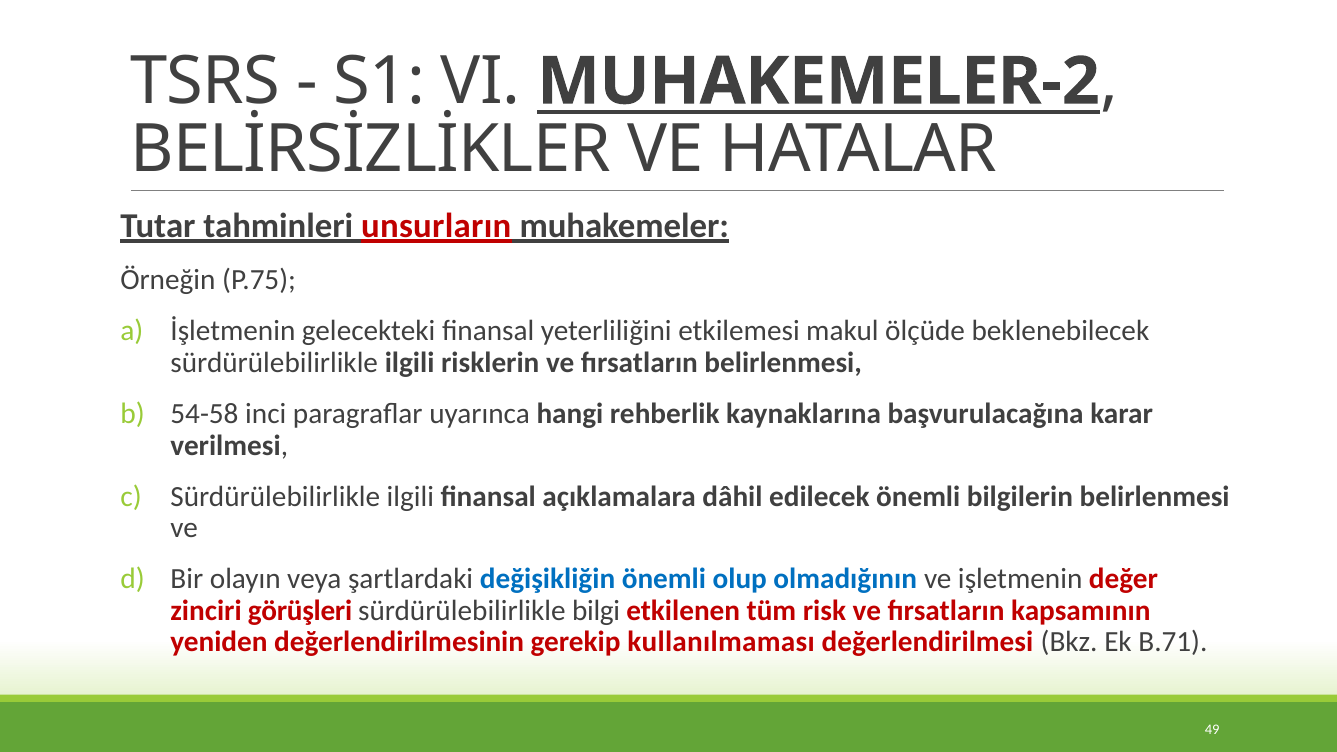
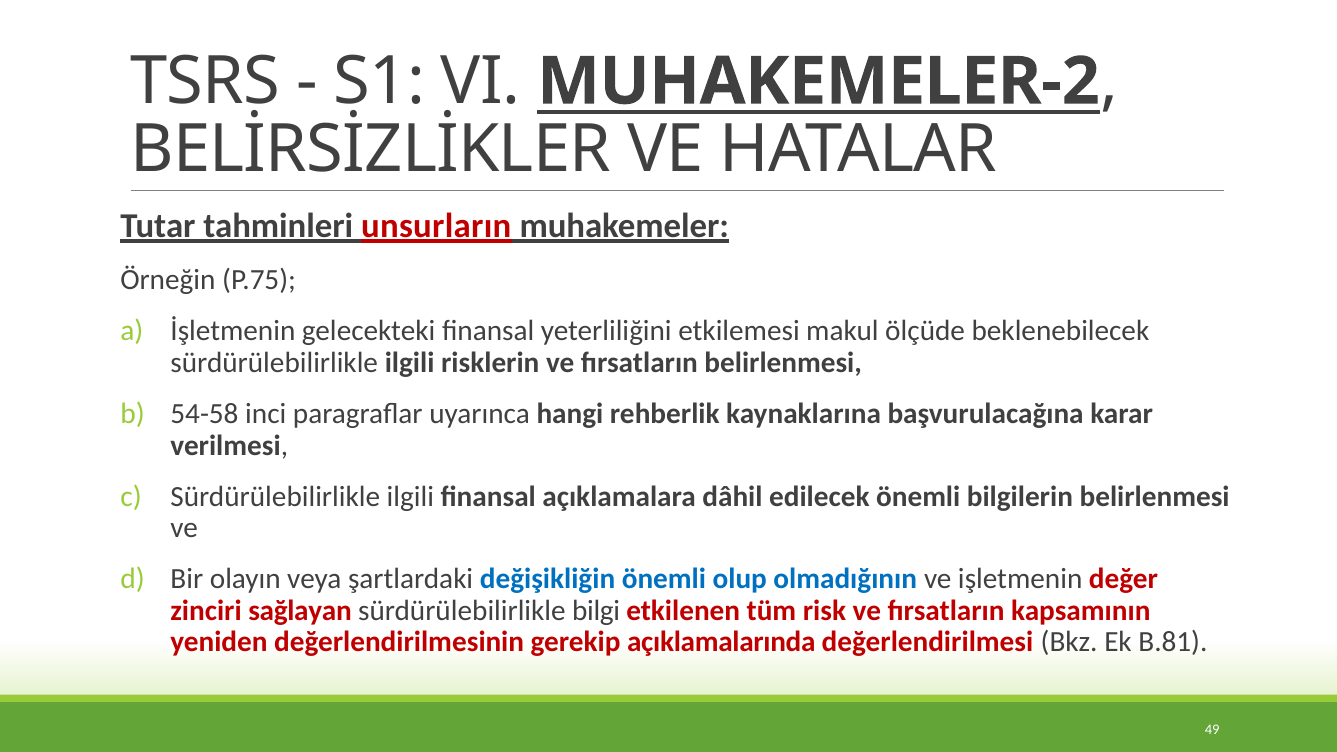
görüşleri: görüşleri -> sağlayan
kullanılmaması: kullanılmaması -> açıklamalarında
B.71: B.71 -> B.81
